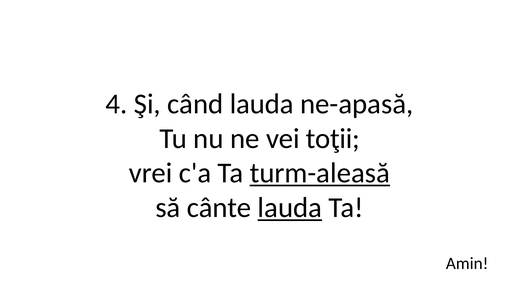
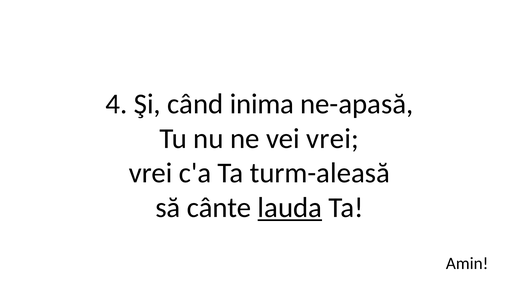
când lauda: lauda -> inima
vei toţii: toţii -> vrei
turm-aleasă underline: present -> none
